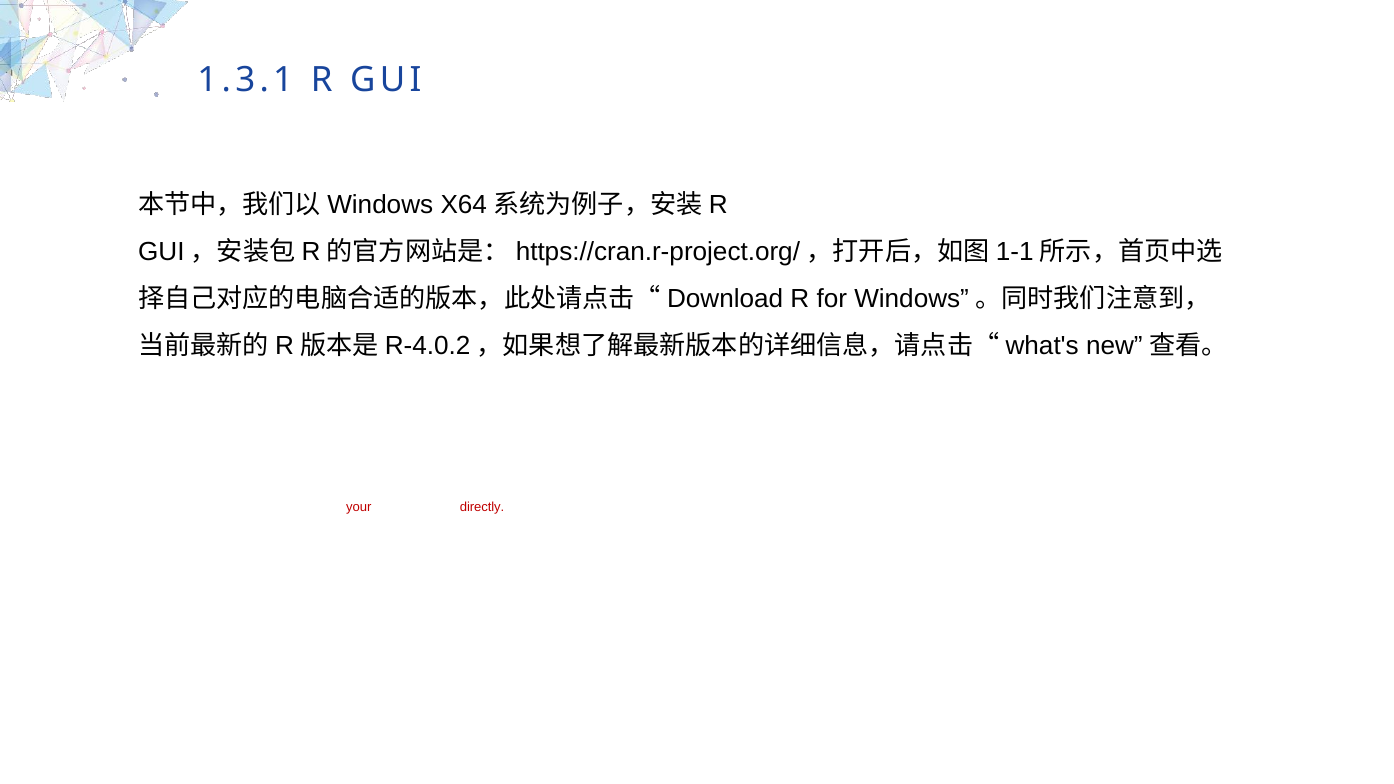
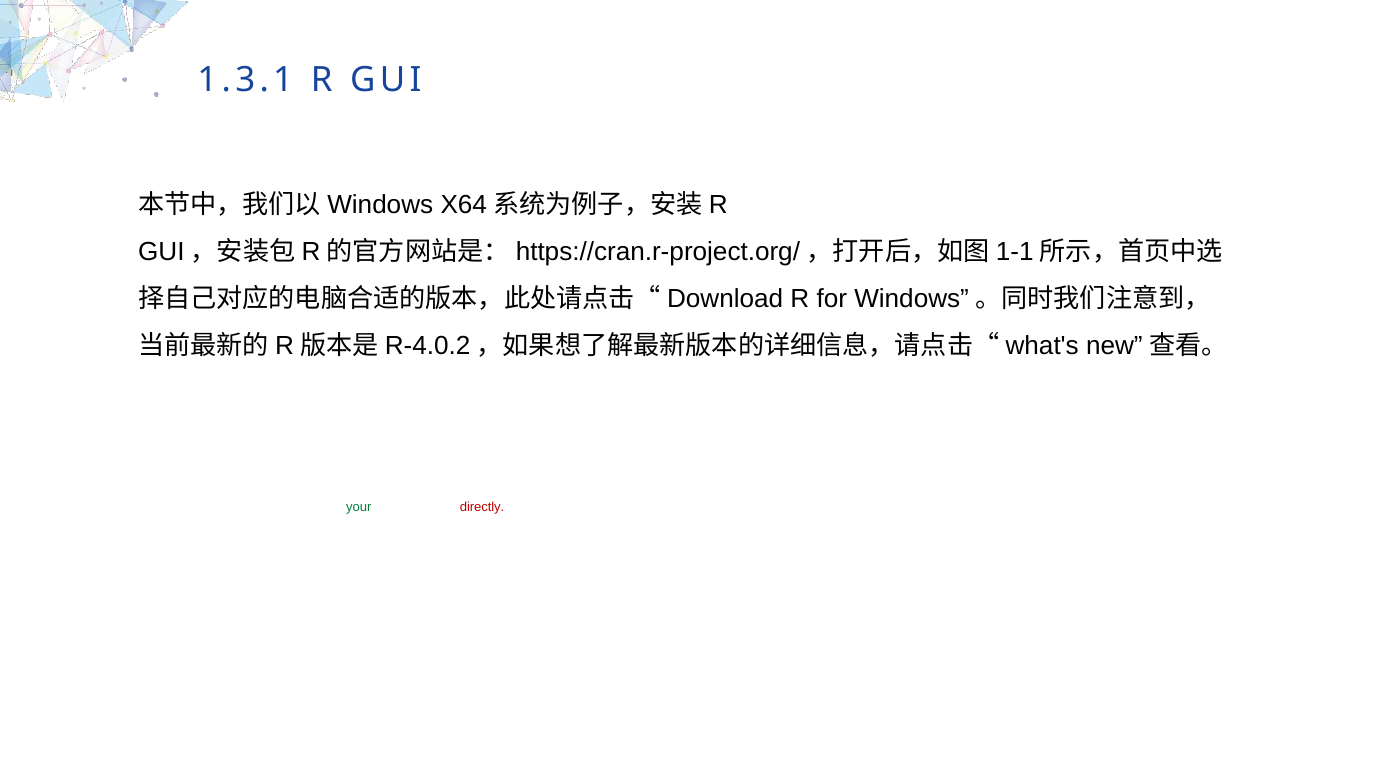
your at (359, 508) colour: red -> green
